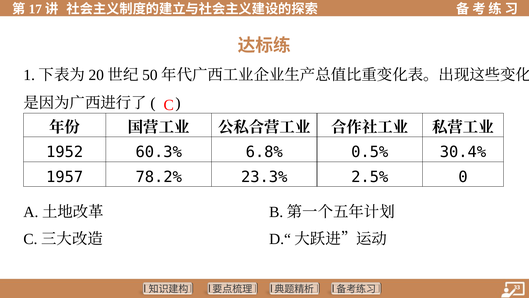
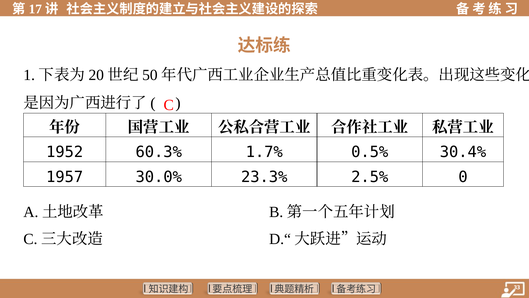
6.8%: 6.8% -> 1.7%
78.2%: 78.2% -> 30.0%
